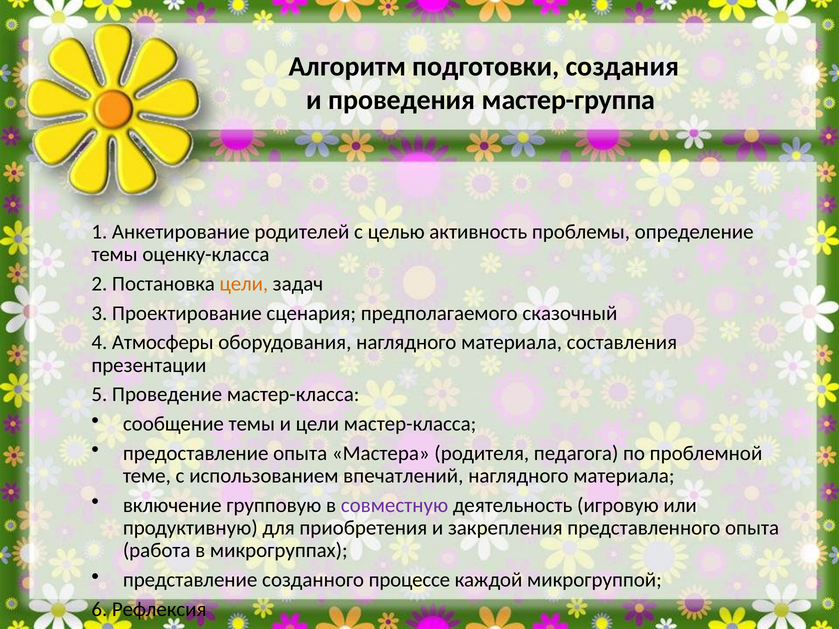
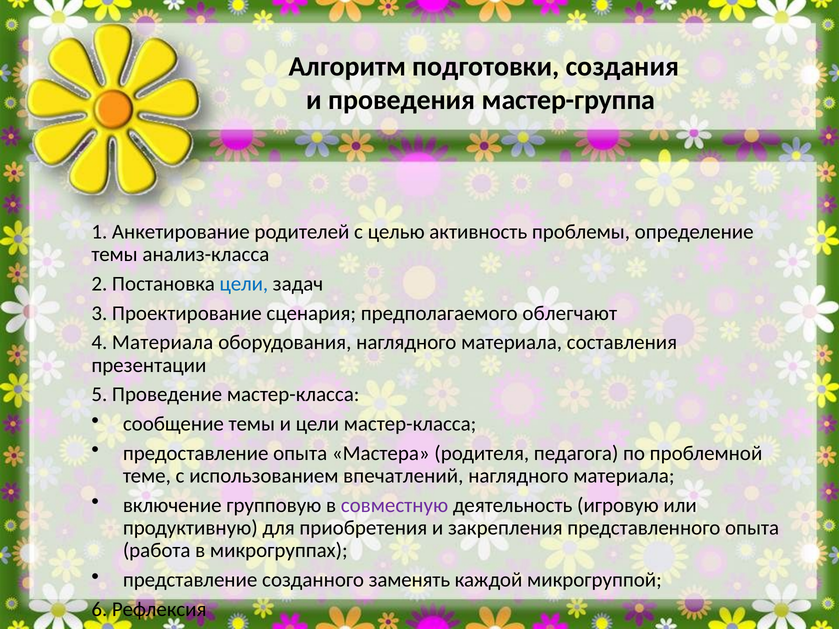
оценку-класса: оценку-класса -> анализ-класса
цели at (244, 284) colour: orange -> blue
сказочный: сказочный -> облегчают
4 Атмосферы: Атмосферы -> Материала
процессе: процессе -> заменять
